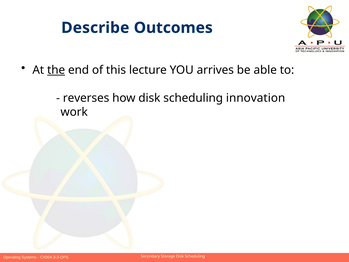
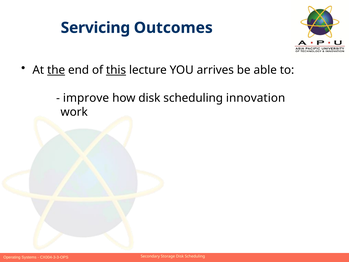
Describe: Describe -> Servicing
this underline: none -> present
reverses: reverses -> improve
